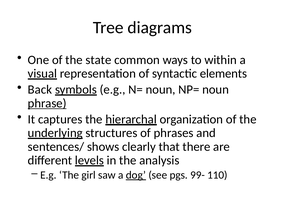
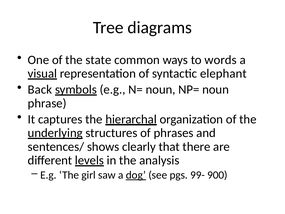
within: within -> words
elements: elements -> elephant
phrase underline: present -> none
110: 110 -> 900
